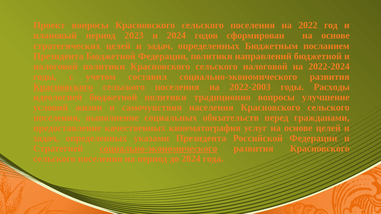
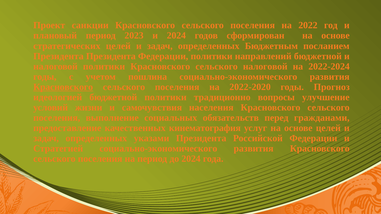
Проект вопросы: вопросы -> санкции
Президента Бюджетной: Бюджетной -> Президента
составил: составил -> пошлина
2022-2003: 2022-2003 -> 2022-2020
Расходы: Расходы -> Прогноз
социально-экономического at (158, 149) underline: present -> none
